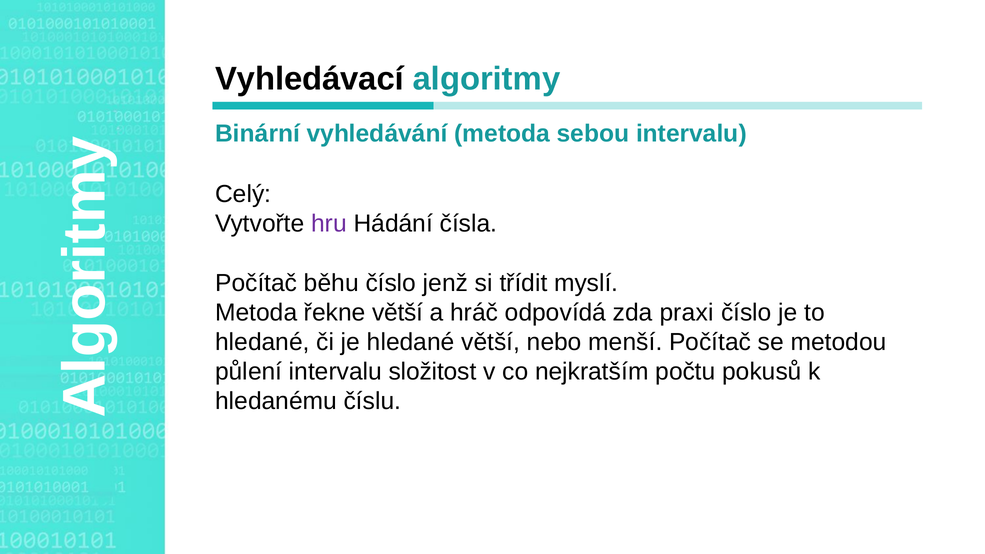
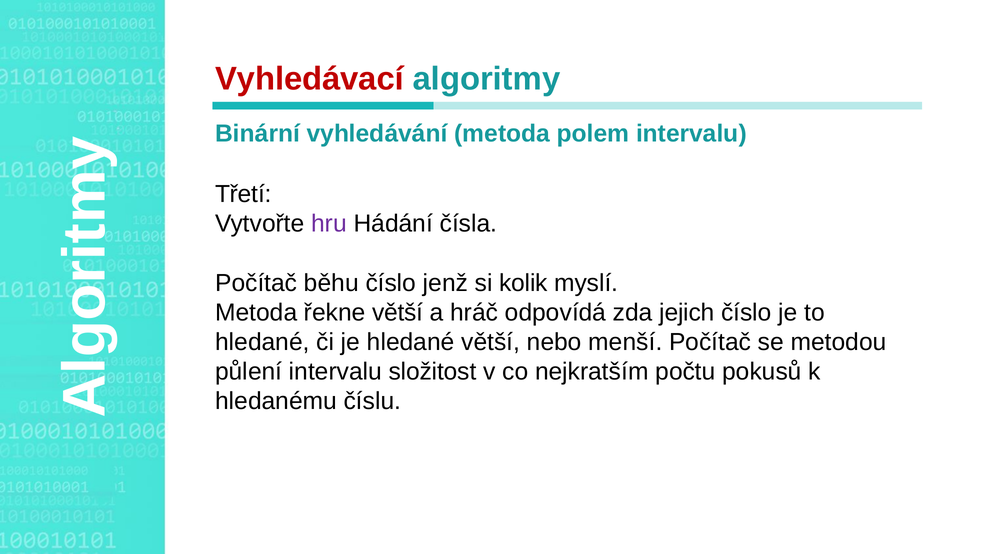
Vyhledávací colour: black -> red
sebou: sebou -> polem
Celý: Celý -> Třetí
třídit: třídit -> kolik
praxi: praxi -> jejich
